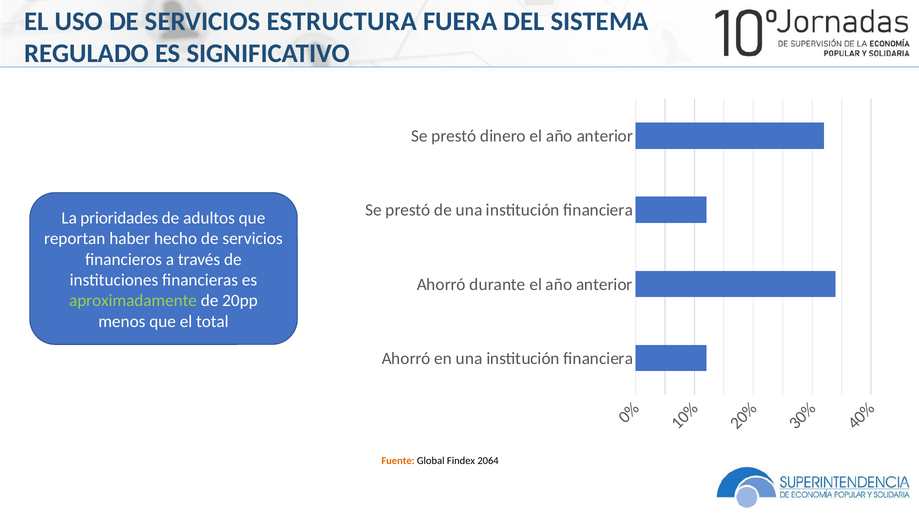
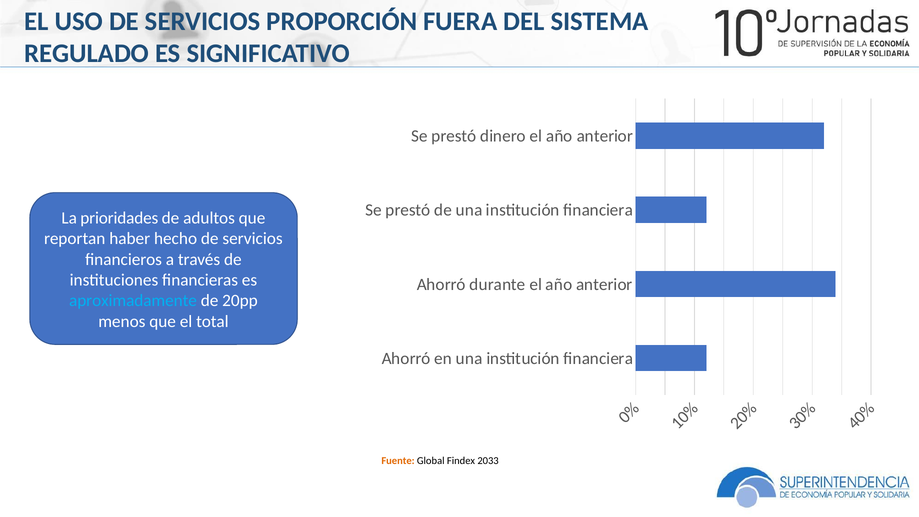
ESTRUCTURA: ESTRUCTURA -> PROPORCIÓN
aproximadamente colour: light green -> light blue
2064: 2064 -> 2033
